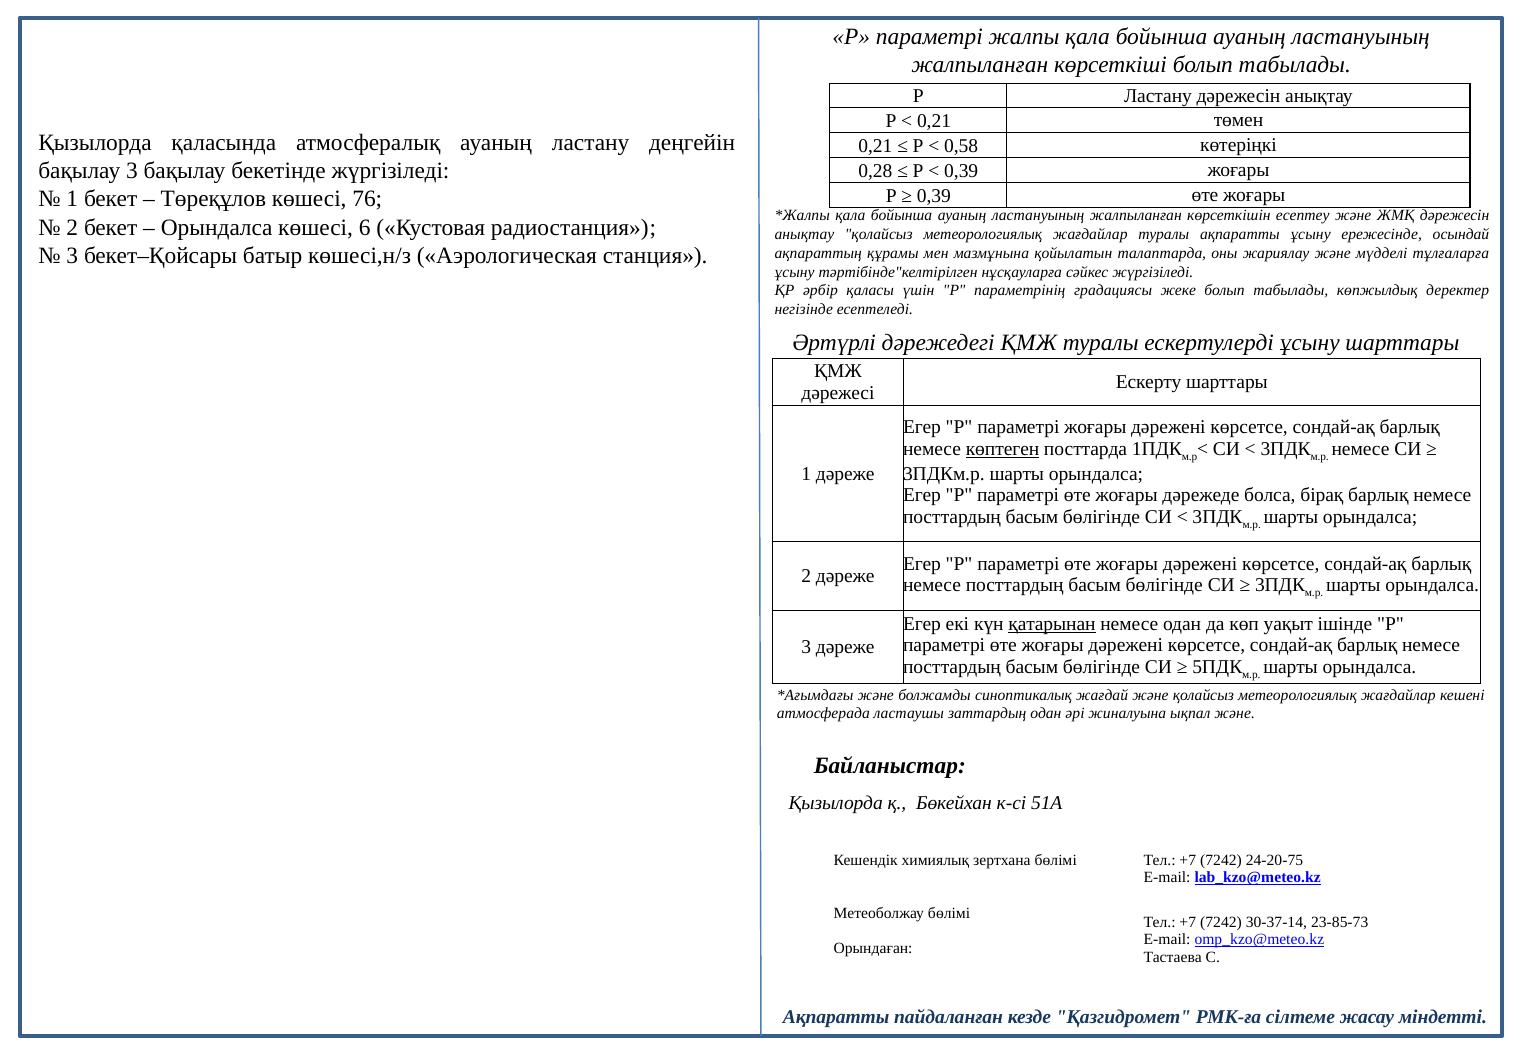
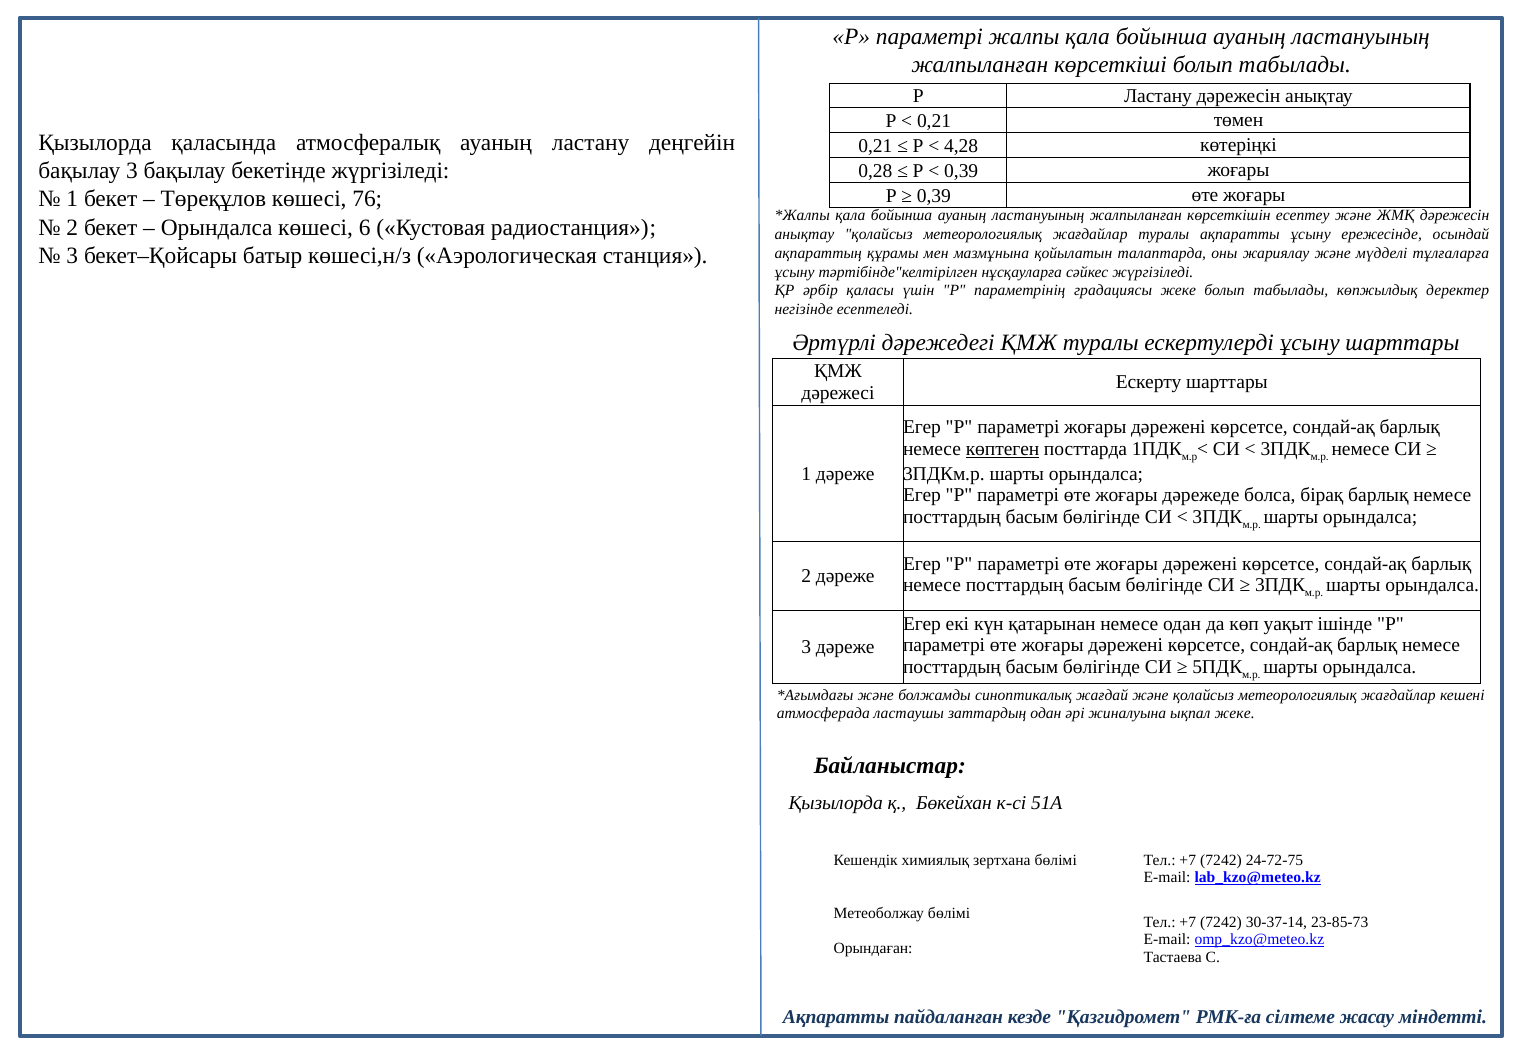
0,58: 0,58 -> 4,28
қатарынан underline: present -> none
ықпал және: және -> жеке
24-20-75: 24-20-75 -> 24-72-75
